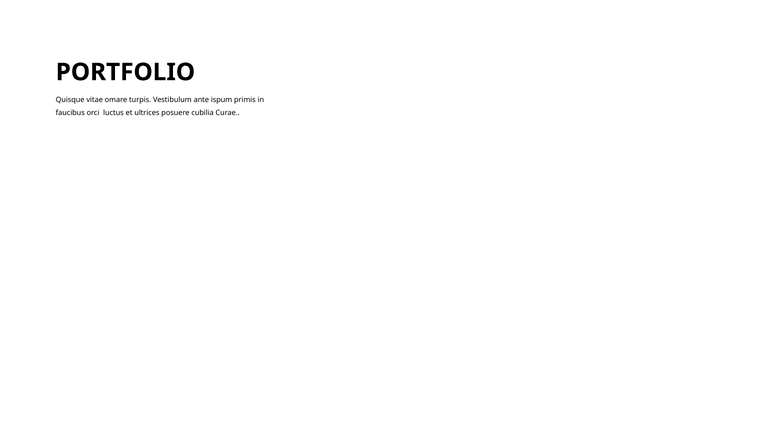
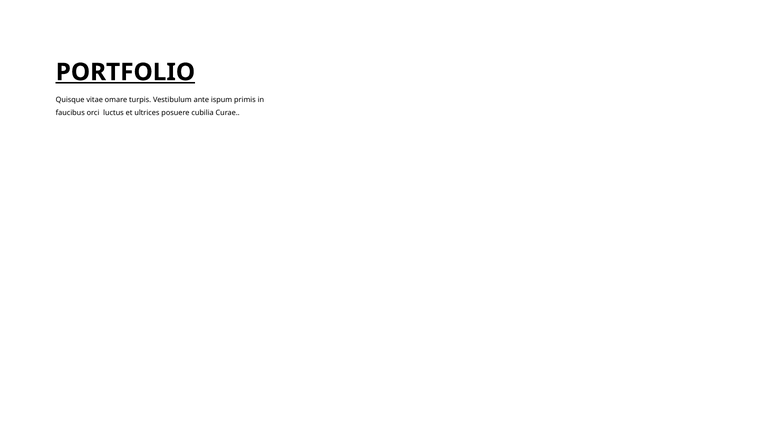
PORTFOLIO underline: none -> present
